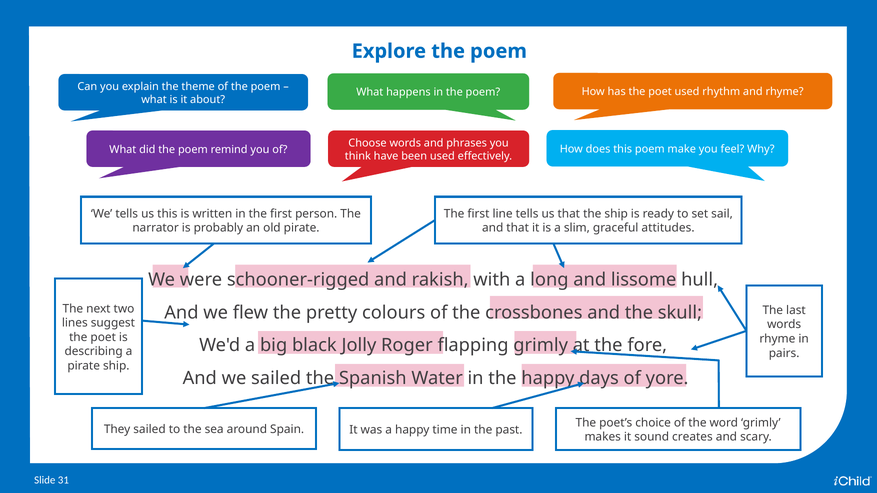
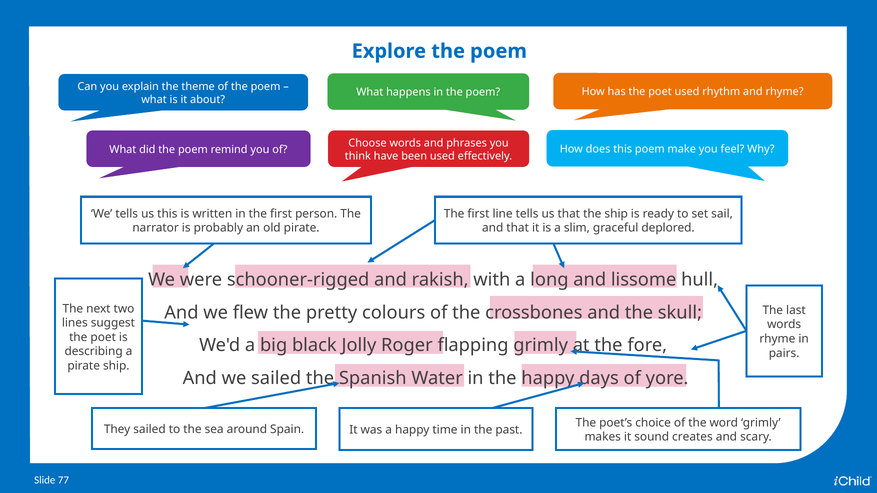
attitudes: attitudes -> deplored
31: 31 -> 77
